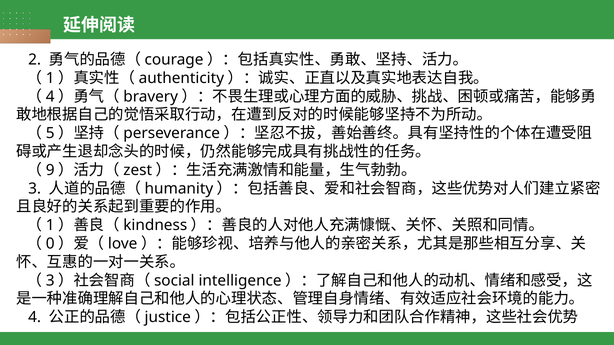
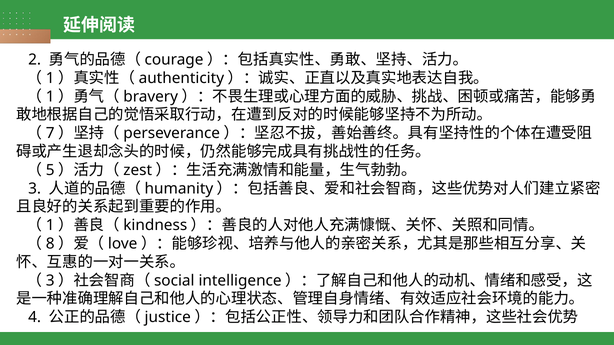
4 at (50, 97): 4 -> 1
5: 5 -> 7
9: 9 -> 5
0: 0 -> 8
